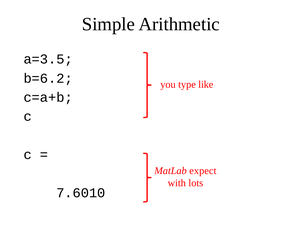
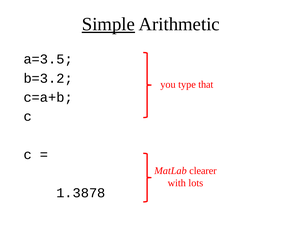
Simple underline: none -> present
b=6.2: b=6.2 -> b=3.2
like: like -> that
expect: expect -> clearer
7.6010: 7.6010 -> 1.3878
